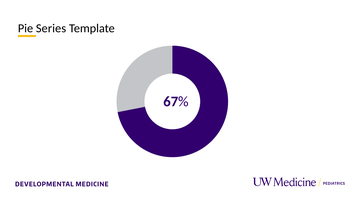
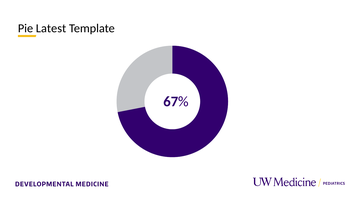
Series: Series -> Latest
